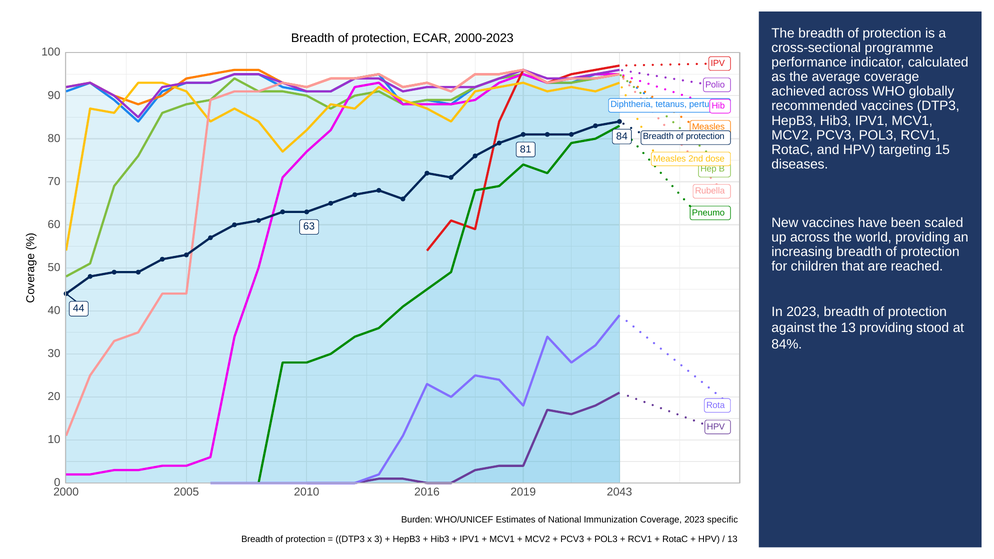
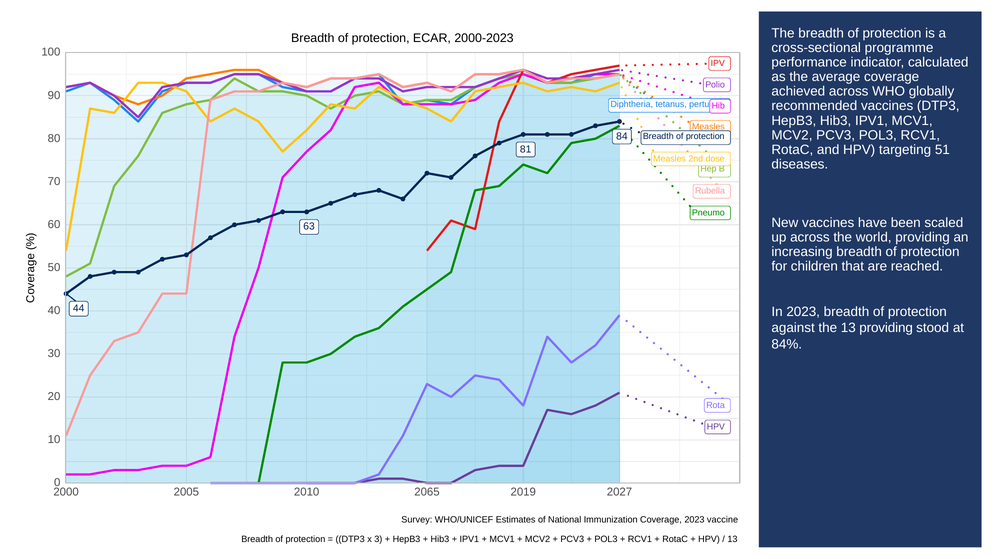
15: 15 -> 51
2016: 2016 -> 2065
2043: 2043 -> 2027
Burden: Burden -> Survey
specific: specific -> vaccine
